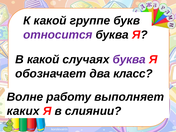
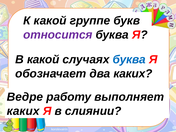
буква at (129, 60) colour: purple -> blue
два класс: класс -> каких
Волне: Волне -> Ведре
